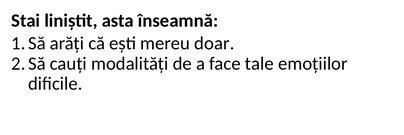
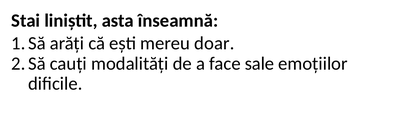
tale: tale -> sale
